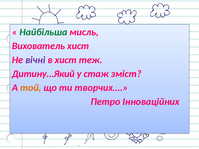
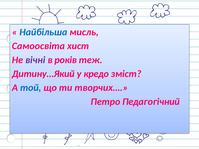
Найбільша colour: green -> blue
Вихователь: Вихователь -> Самоосвіта
в хист: хист -> років
стаж: стаж -> кредо
той colour: orange -> blue
Інноваційних: Інноваційних -> Педагогічний
